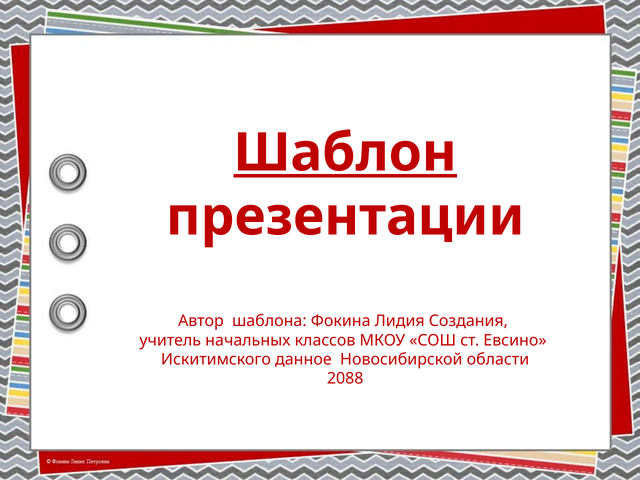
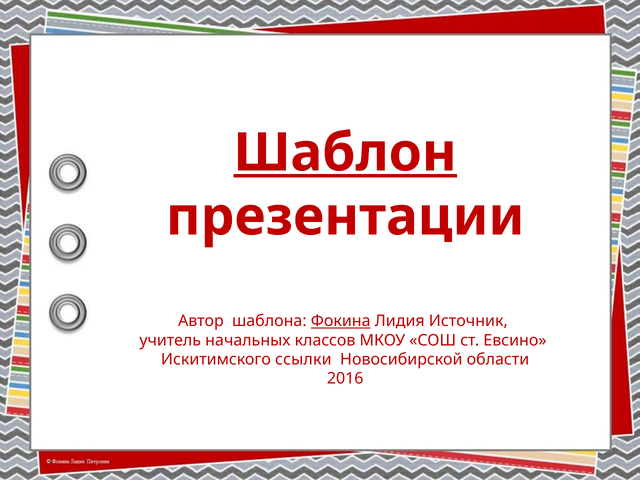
Фокина underline: none -> present
Создания: Создания -> Источник
данное: данное -> ссылки
2088: 2088 -> 2016
